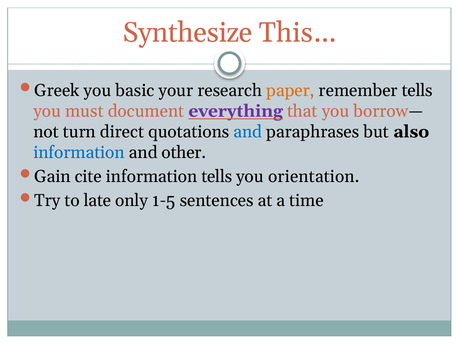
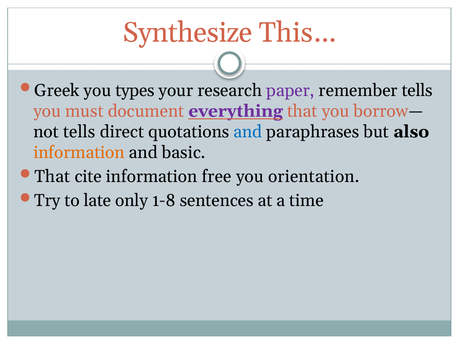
basic: basic -> types
paper colour: orange -> purple
turn at (79, 132): turn -> tells
information at (79, 152) colour: blue -> orange
other: other -> basic
Gain at (52, 177): Gain -> That
information tells: tells -> free
1-5: 1-5 -> 1-8
